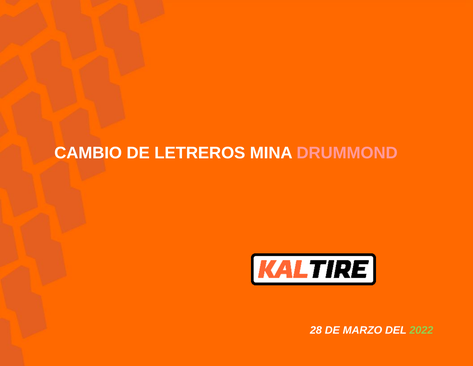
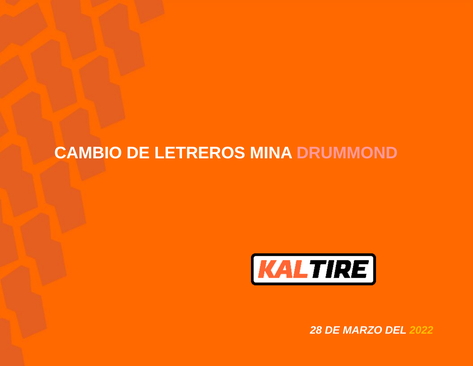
2022 colour: light green -> yellow
